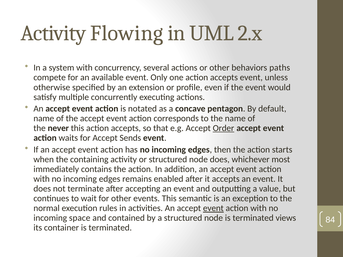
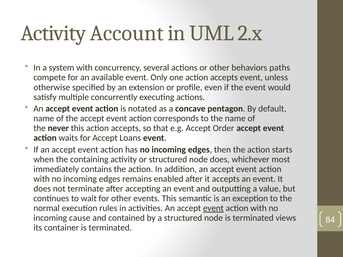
Flowing: Flowing -> Account
Order underline: present -> none
Sends: Sends -> Loans
space: space -> cause
